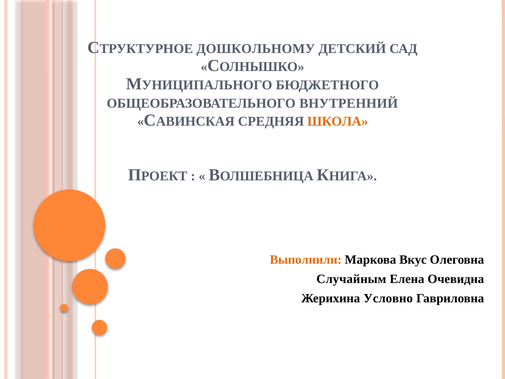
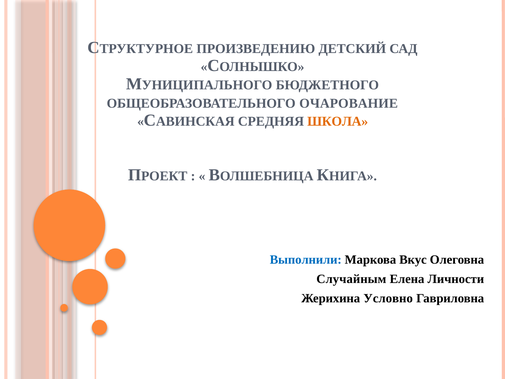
ДОШКОЛЬНОМУ: ДОШКОЛЬНОМУ -> ПРОИЗВЕДЕНИЮ
ВНУТРЕННИЙ: ВНУТРЕННИЙ -> ОЧАРОВАНИЕ
Выполнили colour: orange -> blue
Очевидна: Очевидна -> Личности
